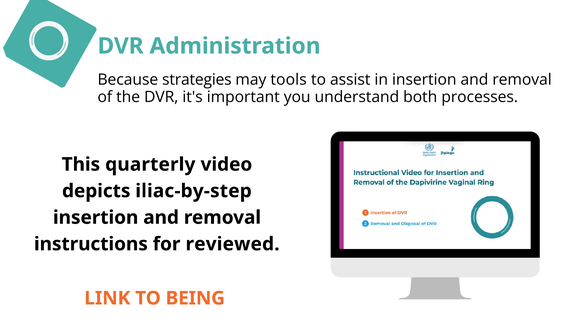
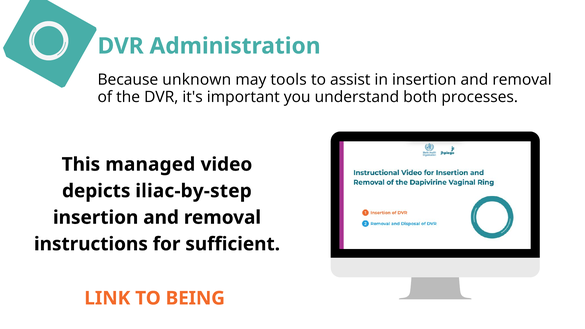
strategies: strategies -> unknown
quarterly: quarterly -> managed
reviewed: reviewed -> sufficient
